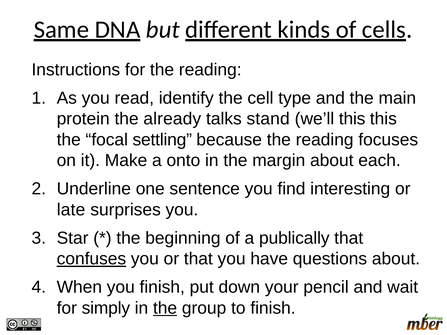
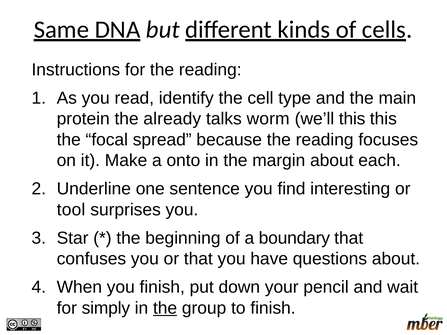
stand: stand -> worm
settling: settling -> spread
late: late -> tool
publically: publically -> boundary
confuses underline: present -> none
